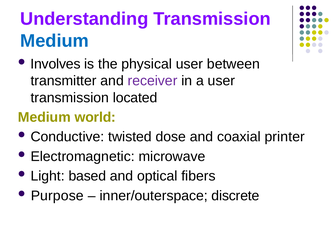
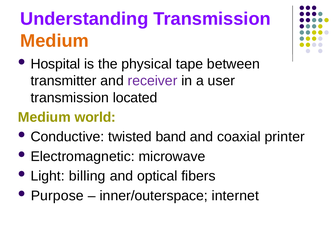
Medium at (55, 41) colour: blue -> orange
Involves: Involves -> Hospital
physical user: user -> tape
dose: dose -> band
based: based -> billing
discrete: discrete -> internet
